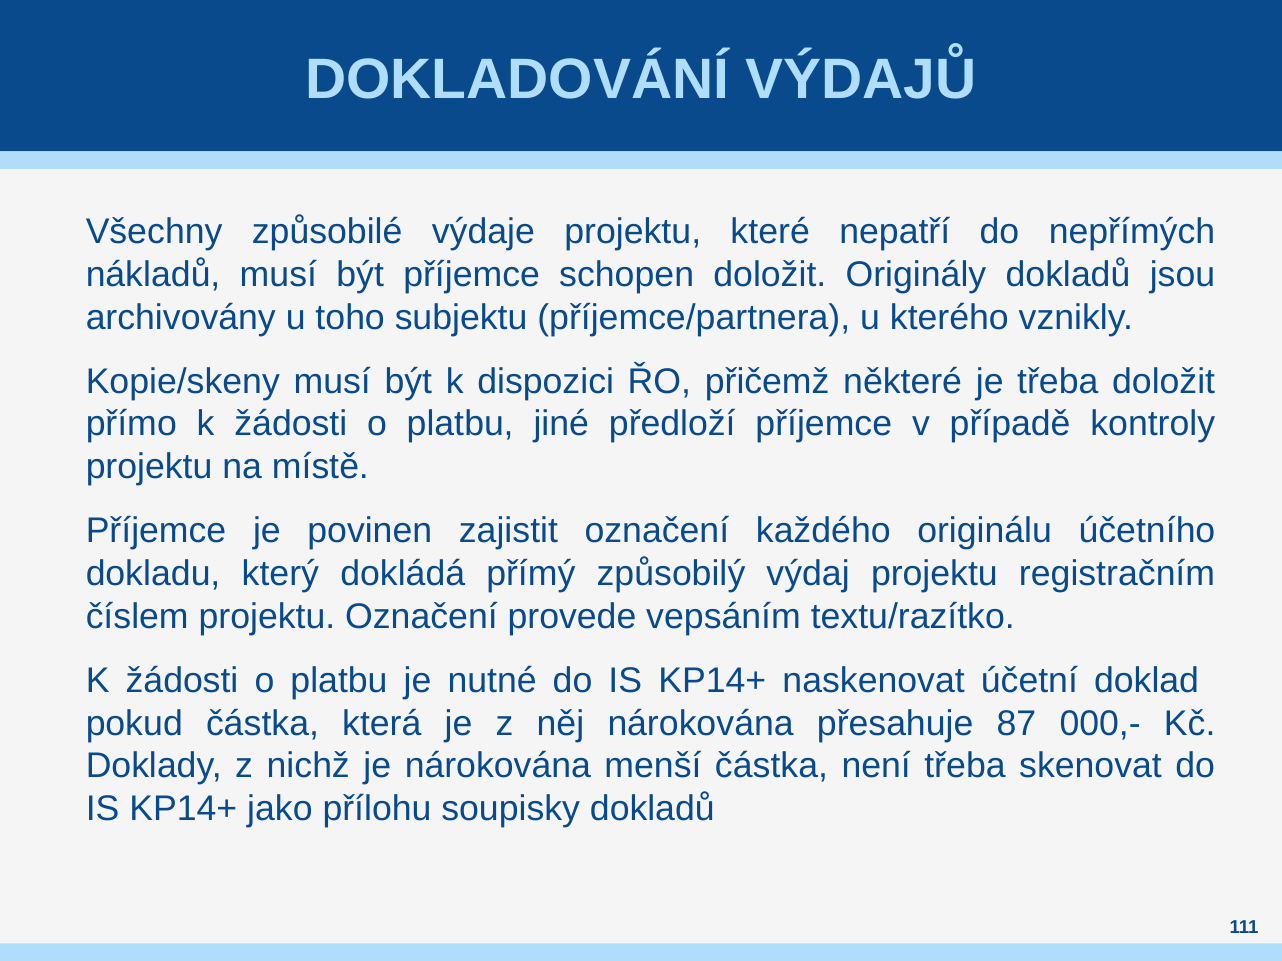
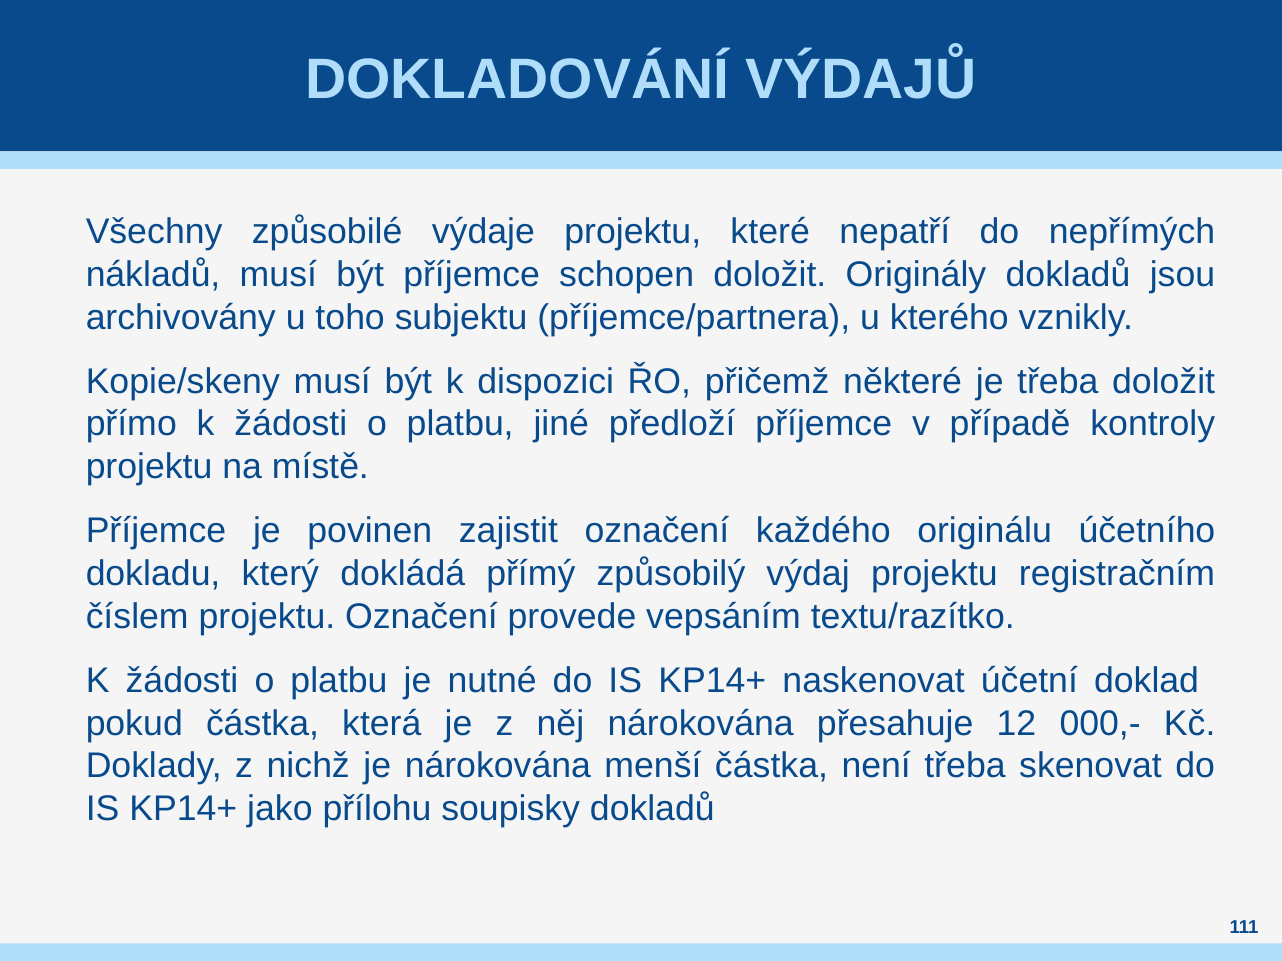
87: 87 -> 12
